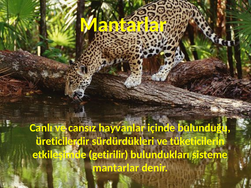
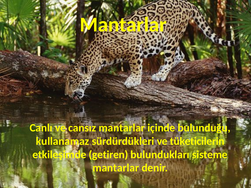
cansız hayvanlar: hayvanlar -> mantarlar
üreticilerdir: üreticilerdir -> kullanamaz
getirilir: getirilir -> getiren
